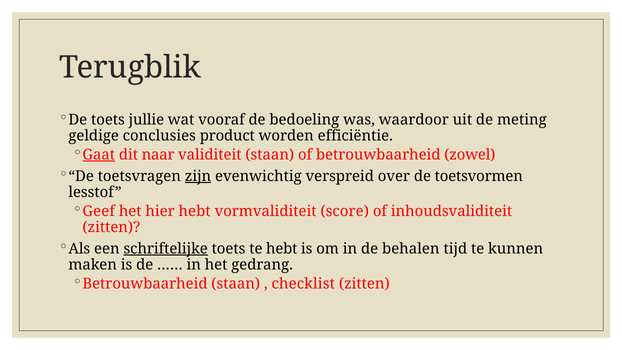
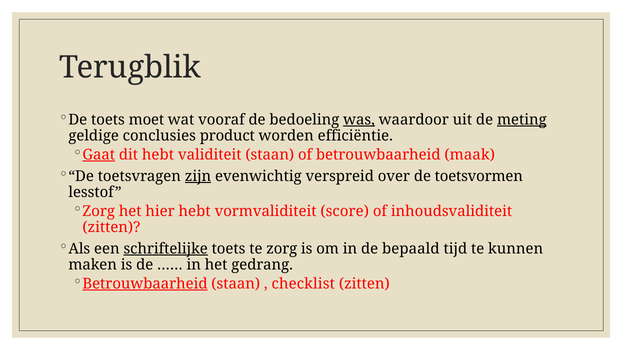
jullie: jullie -> moet
was underline: none -> present
meting underline: none -> present
dit naar: naar -> hebt
zowel: zowel -> maak
Geef at (99, 211): Geef -> Zorg
te hebt: hebt -> zorg
behalen: behalen -> bepaald
Betrouwbaarheid at (145, 284) underline: none -> present
